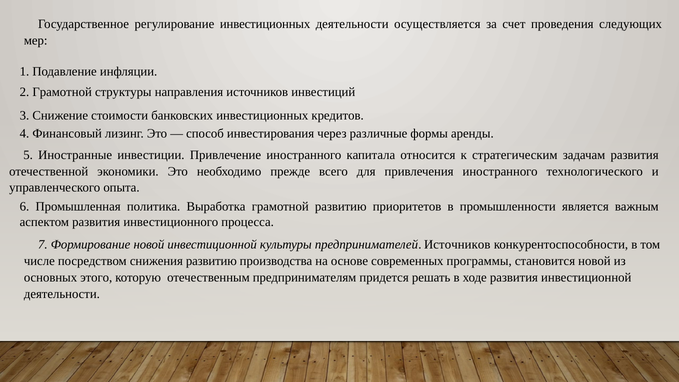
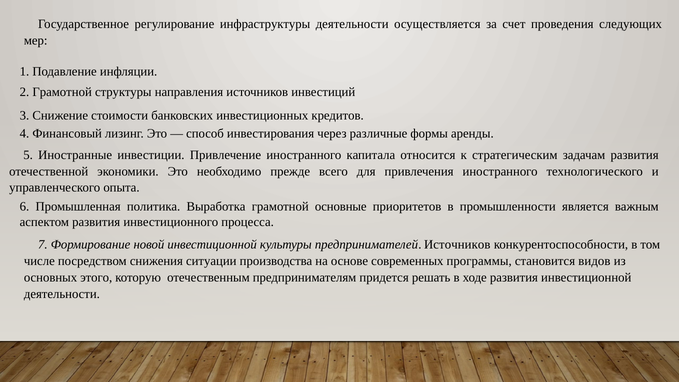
регулирование инвестиционных: инвестиционных -> инфраструктуры
грамотной развитию: развитию -> основные
снижения развитию: развитию -> ситуации
становится новой: новой -> видов
